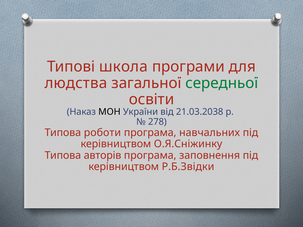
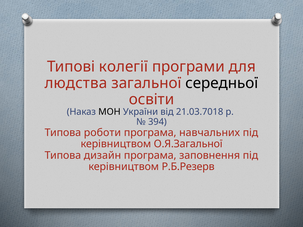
школа: школа -> колегії
середньої colour: green -> black
21.03.2038: 21.03.2038 -> 21.03.7018
278: 278 -> 394
О.Я.Сніжинку: О.Я.Сніжинку -> О.Я.Загальної
авторів: авторів -> дизайн
Р.Б.Звідки: Р.Б.Звідки -> Р.Б.Резерв
